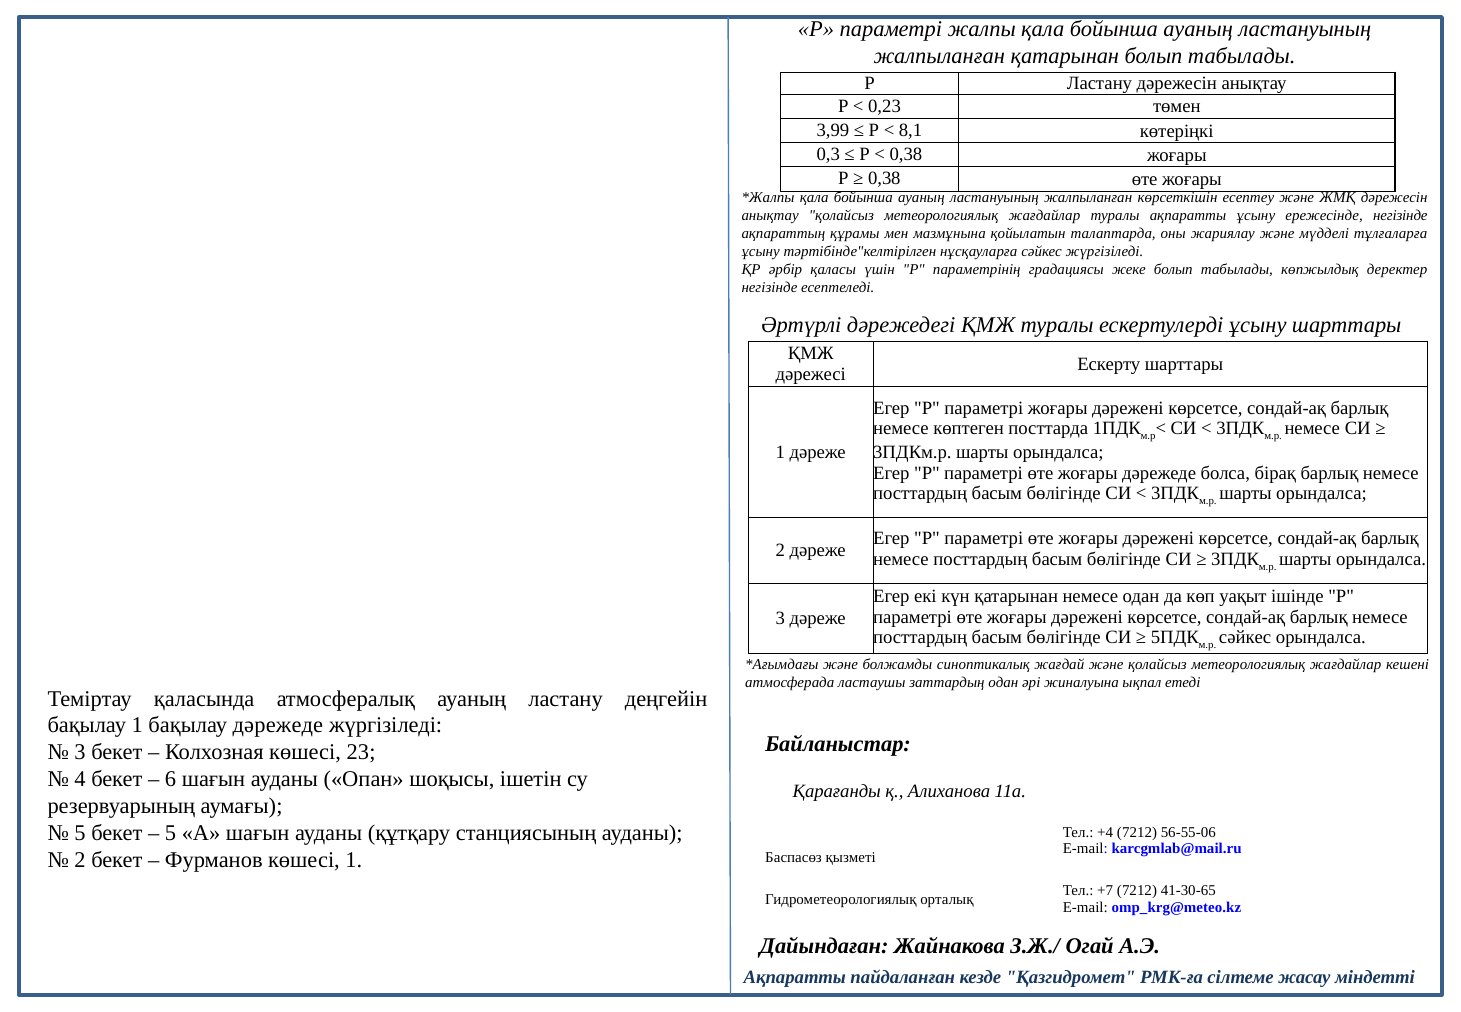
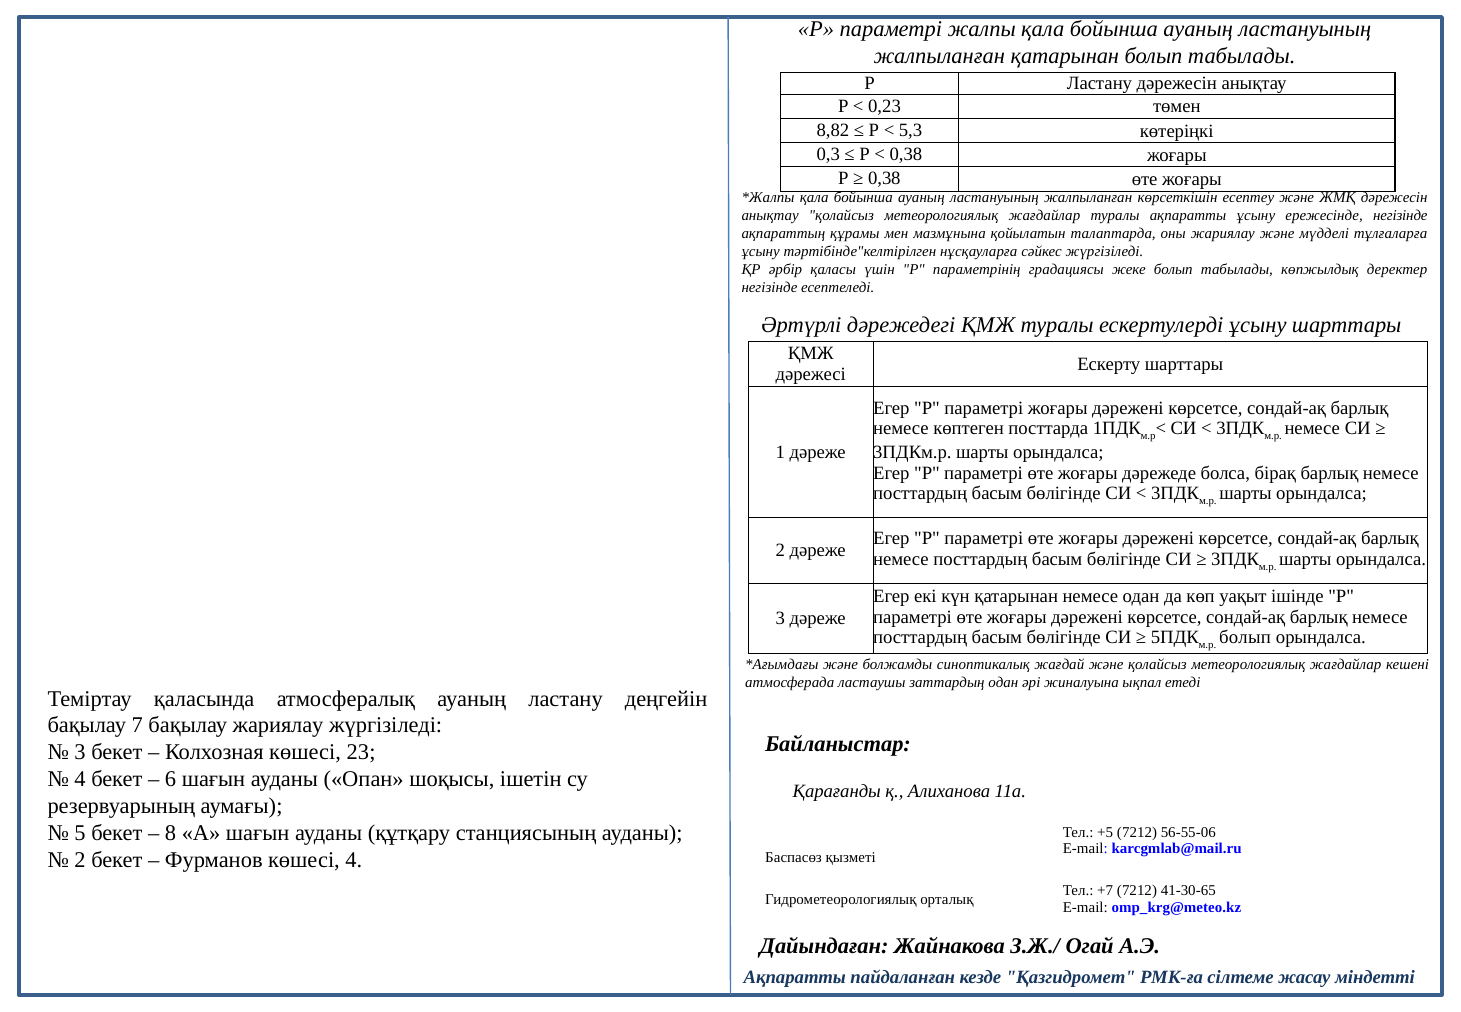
3,99: 3,99 -> 8,82
8,1: 8,1 -> 5,3
сәйкес at (1245, 637): сәйкес -> болып
бақылау 1: 1 -> 7
бақылау дәрежеде: дәрежеде -> жариялау
5 at (171, 833): 5 -> 8
+4: +4 -> +5
көшесі 1: 1 -> 4
